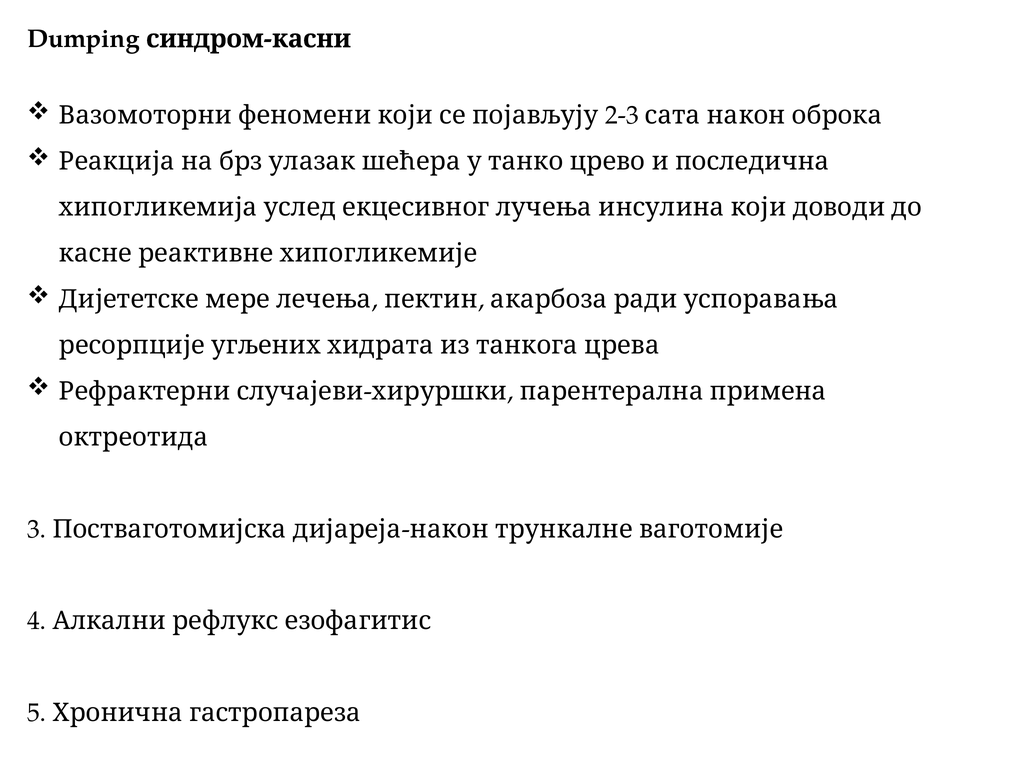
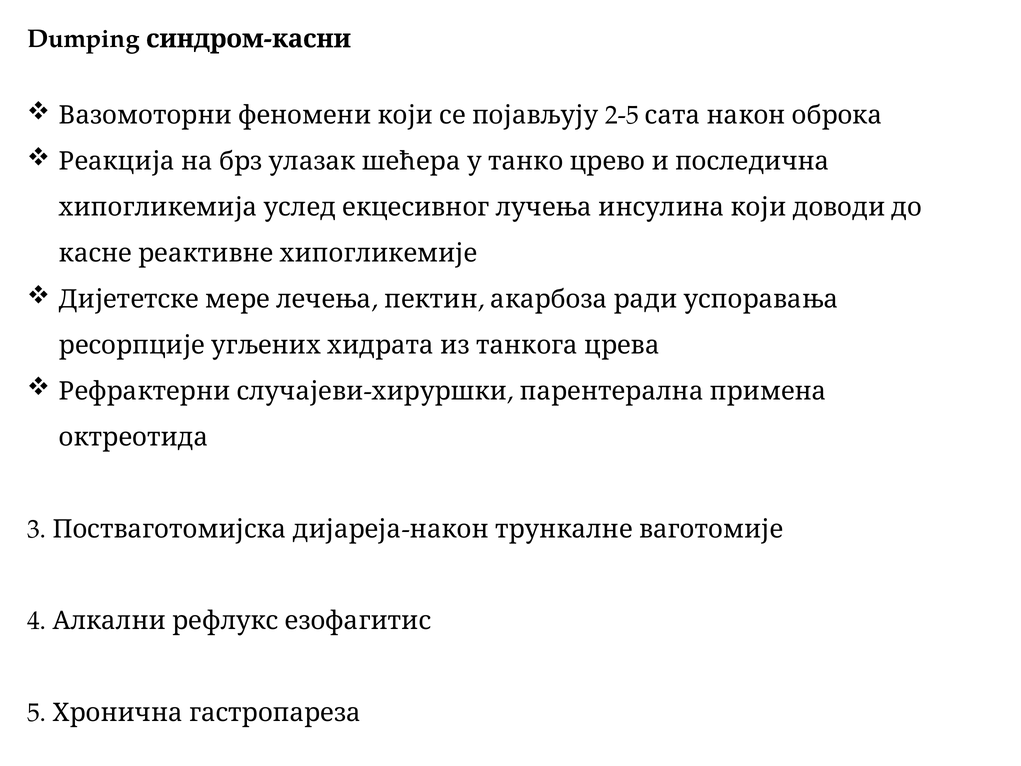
2-3: 2-3 -> 2-5
